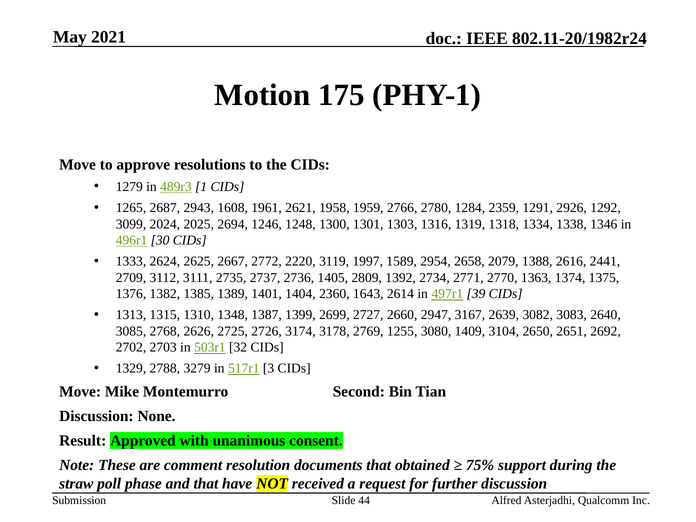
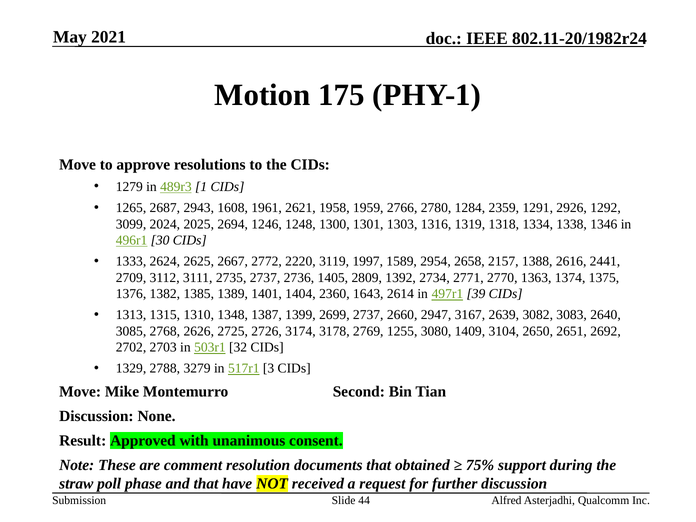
2079: 2079 -> 2157
2699 2727: 2727 -> 2737
